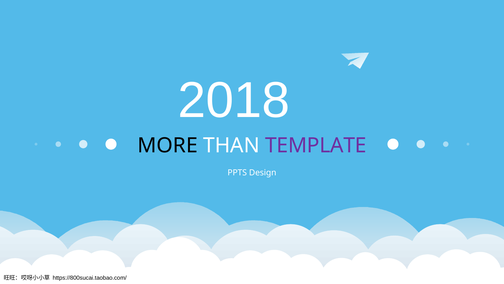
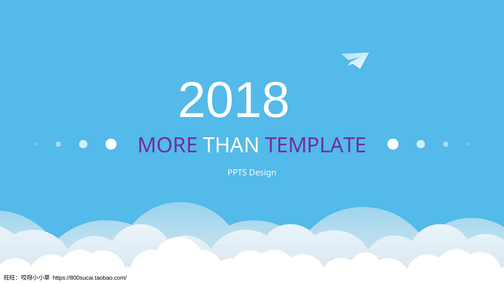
MORE colour: black -> purple
